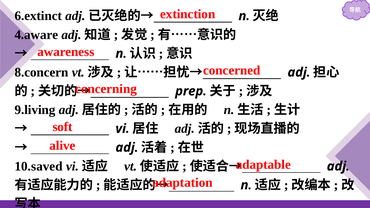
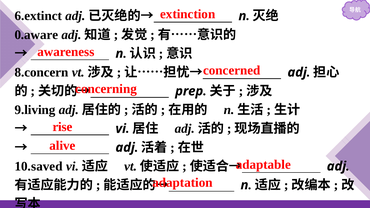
4.aware: 4.aware -> 0.aware
soft: soft -> rise
